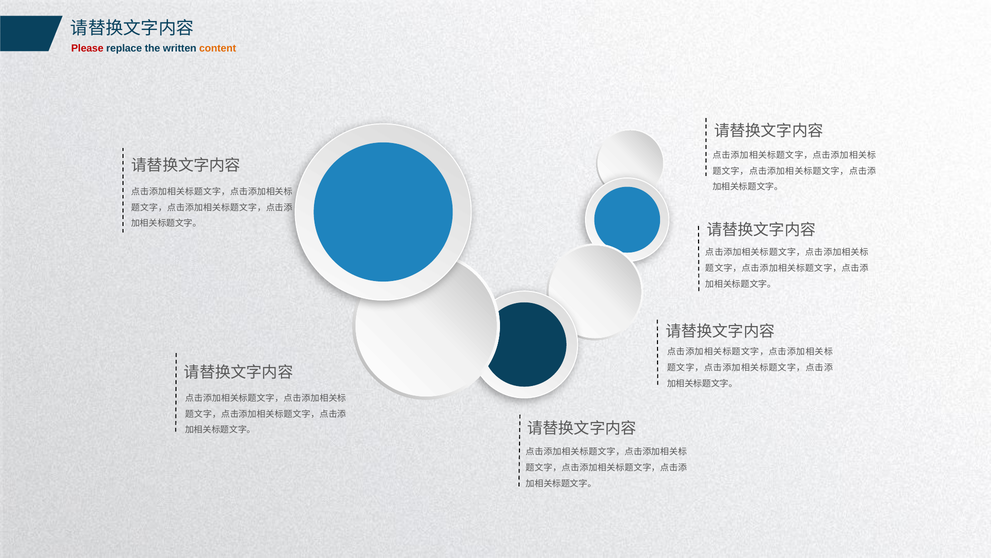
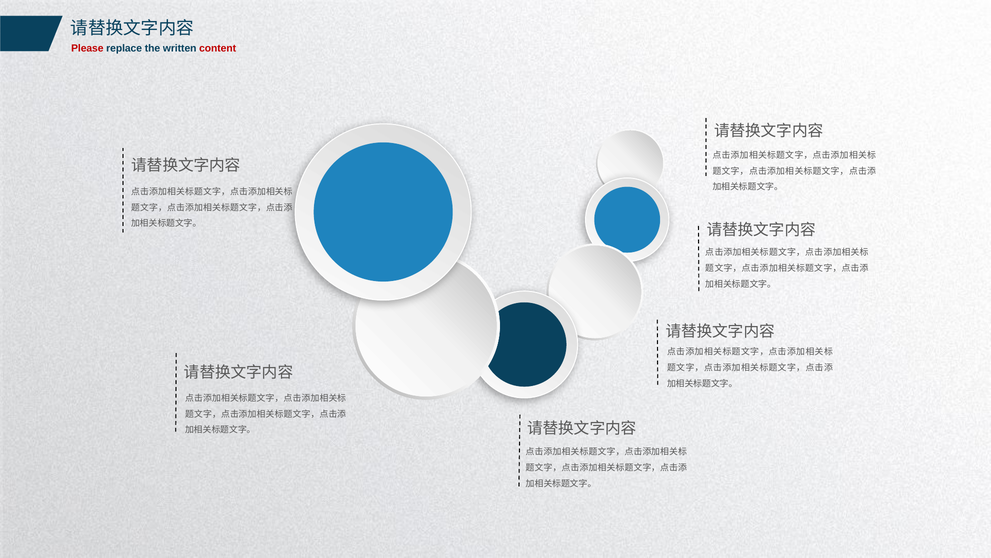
content colour: orange -> red
